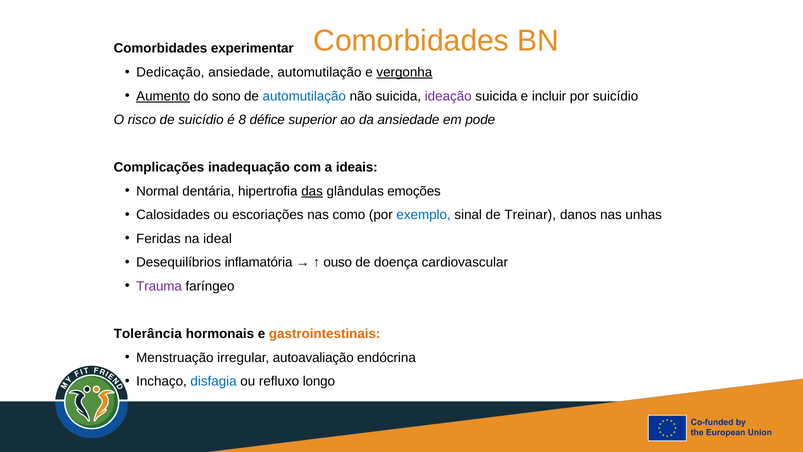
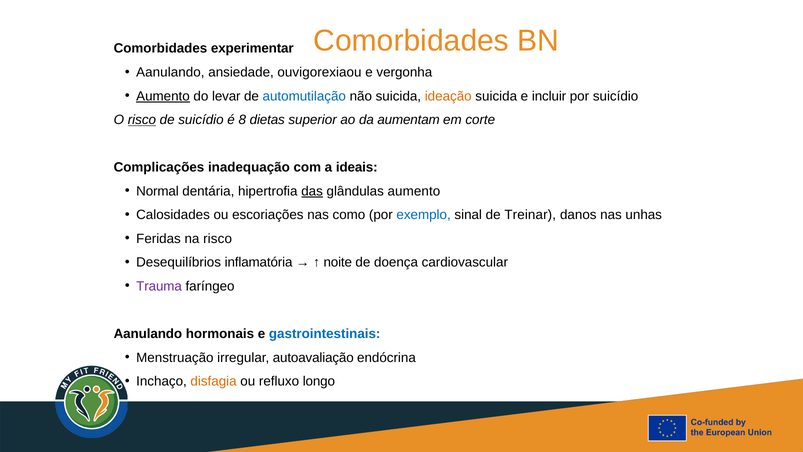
Dedicação at (170, 72): Dedicação -> Aanulando
ansiedade automutilação: automutilação -> ouvigorexiaou
vergonha underline: present -> none
sono: sono -> levar
ideação colour: purple -> orange
risco at (142, 120) underline: none -> present
défice: défice -> dietas
da ansiedade: ansiedade -> aumentam
pode: pode -> corte
glândulas emoções: emoções -> aumento
na ideal: ideal -> risco
ouso: ouso -> noite
Tolerância at (148, 334): Tolerância -> Aanulando
gastrointestinais colour: orange -> blue
disfagia colour: blue -> orange
